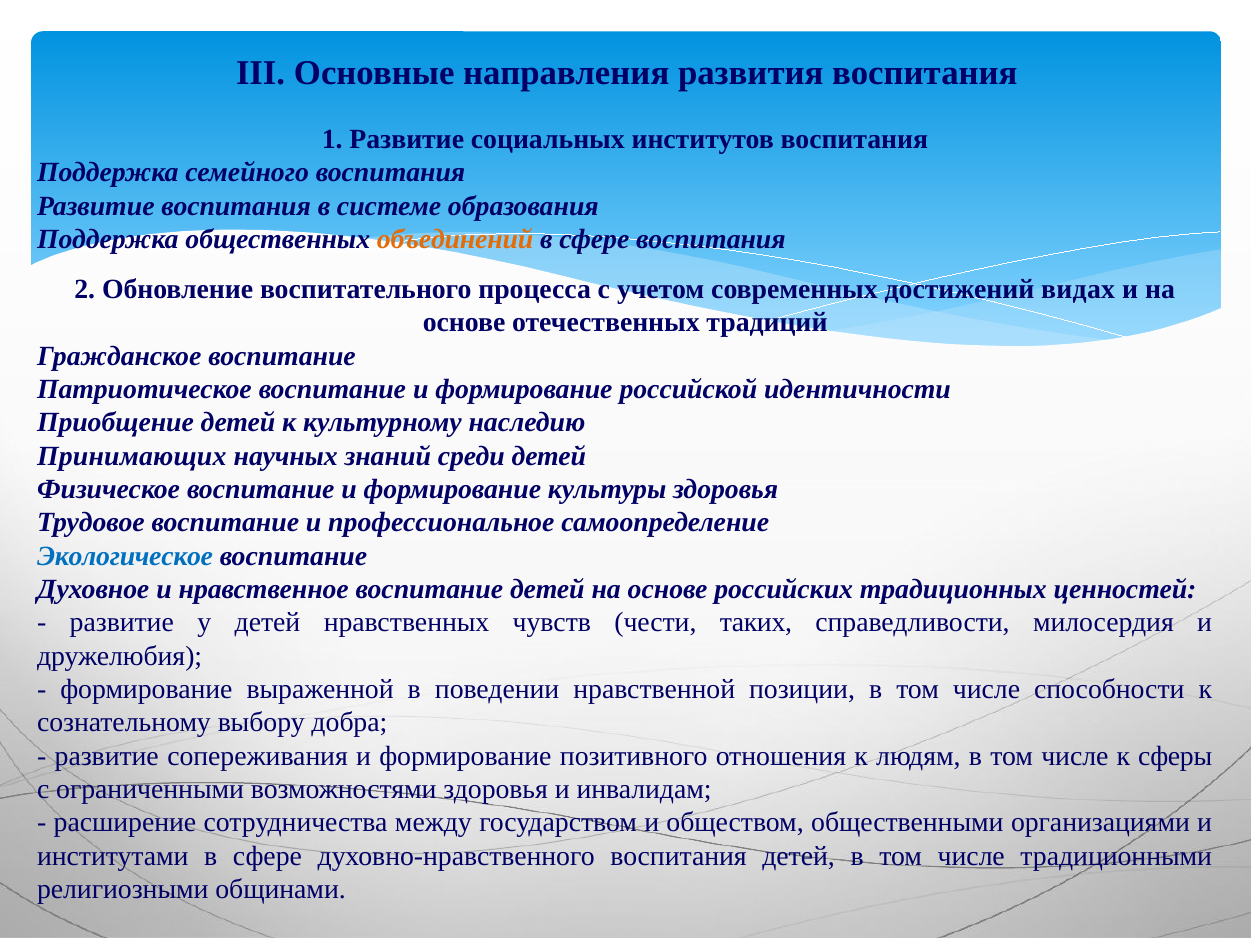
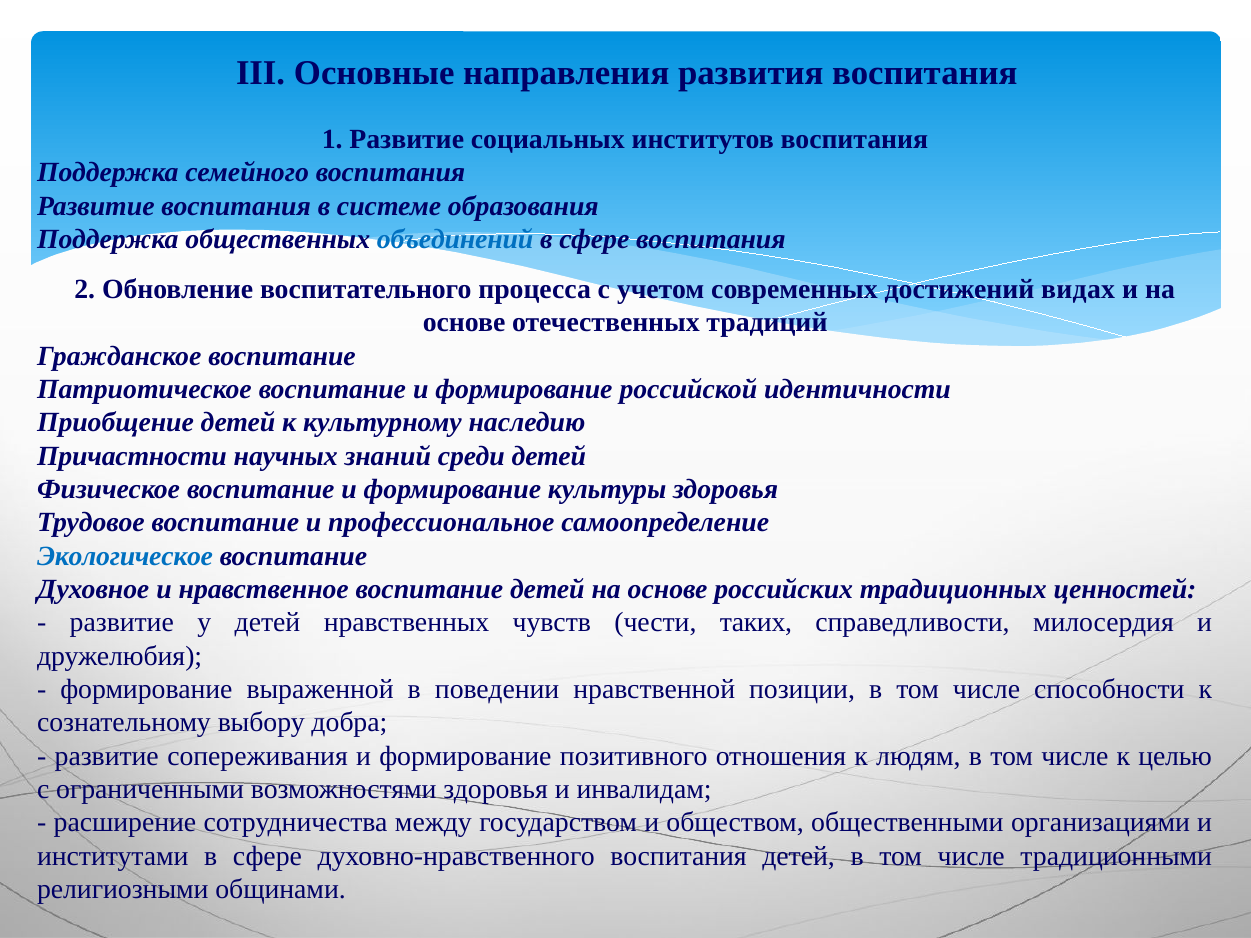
объединений colour: orange -> blue
Принимающих: Принимающих -> Причастности
сферы: сферы -> целью
